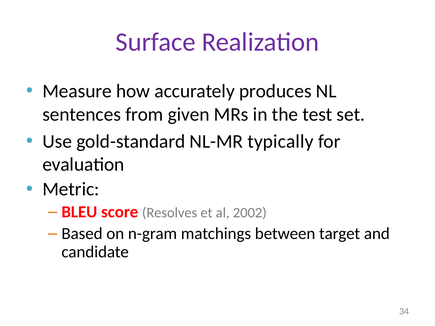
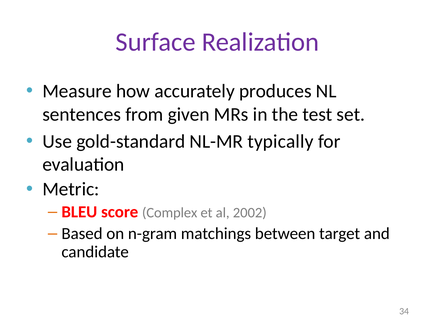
Resolves: Resolves -> Complex
